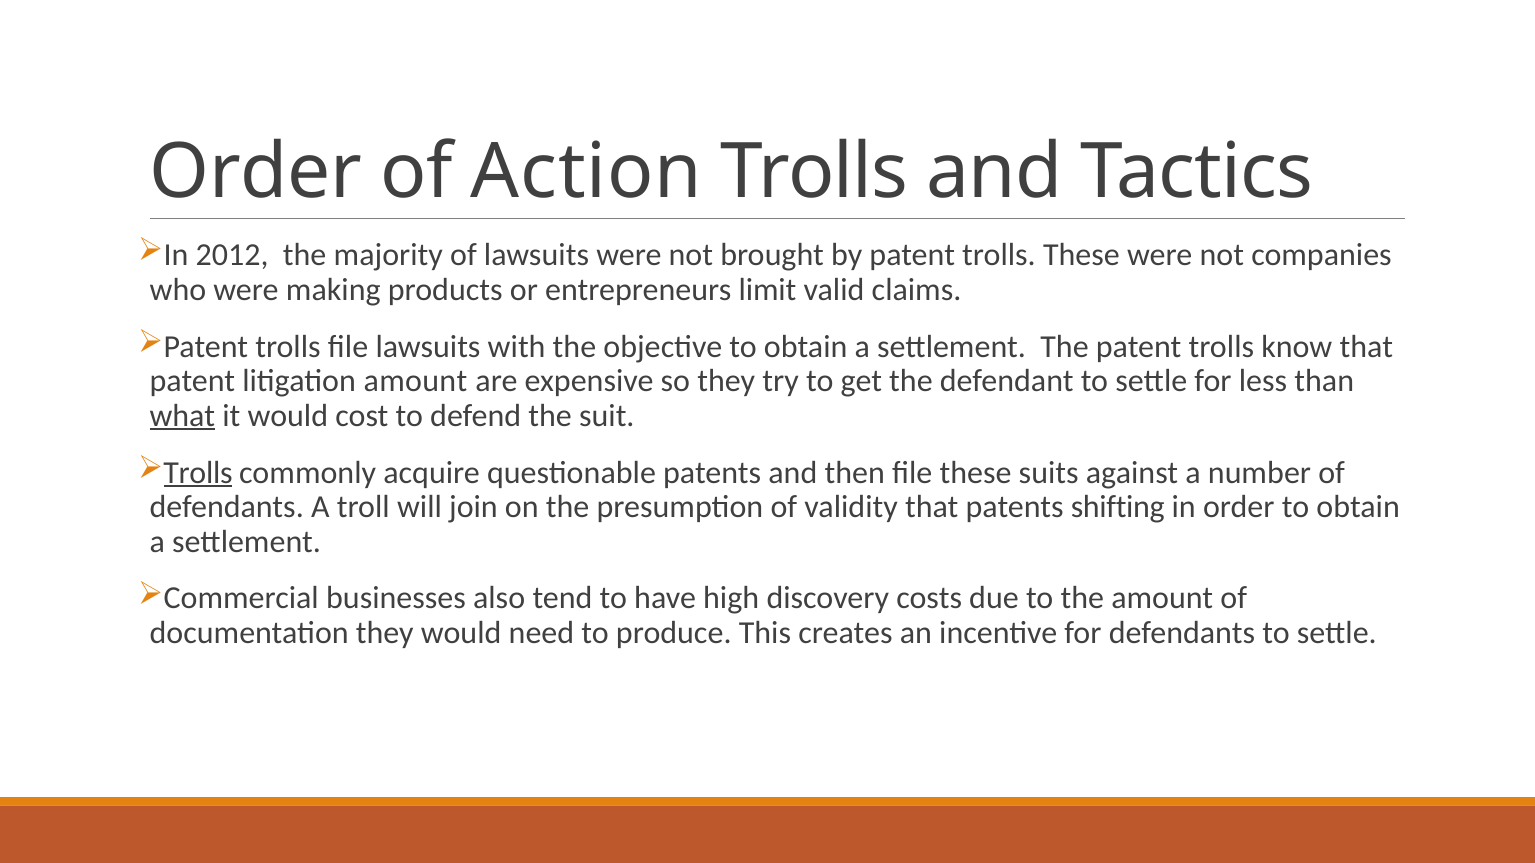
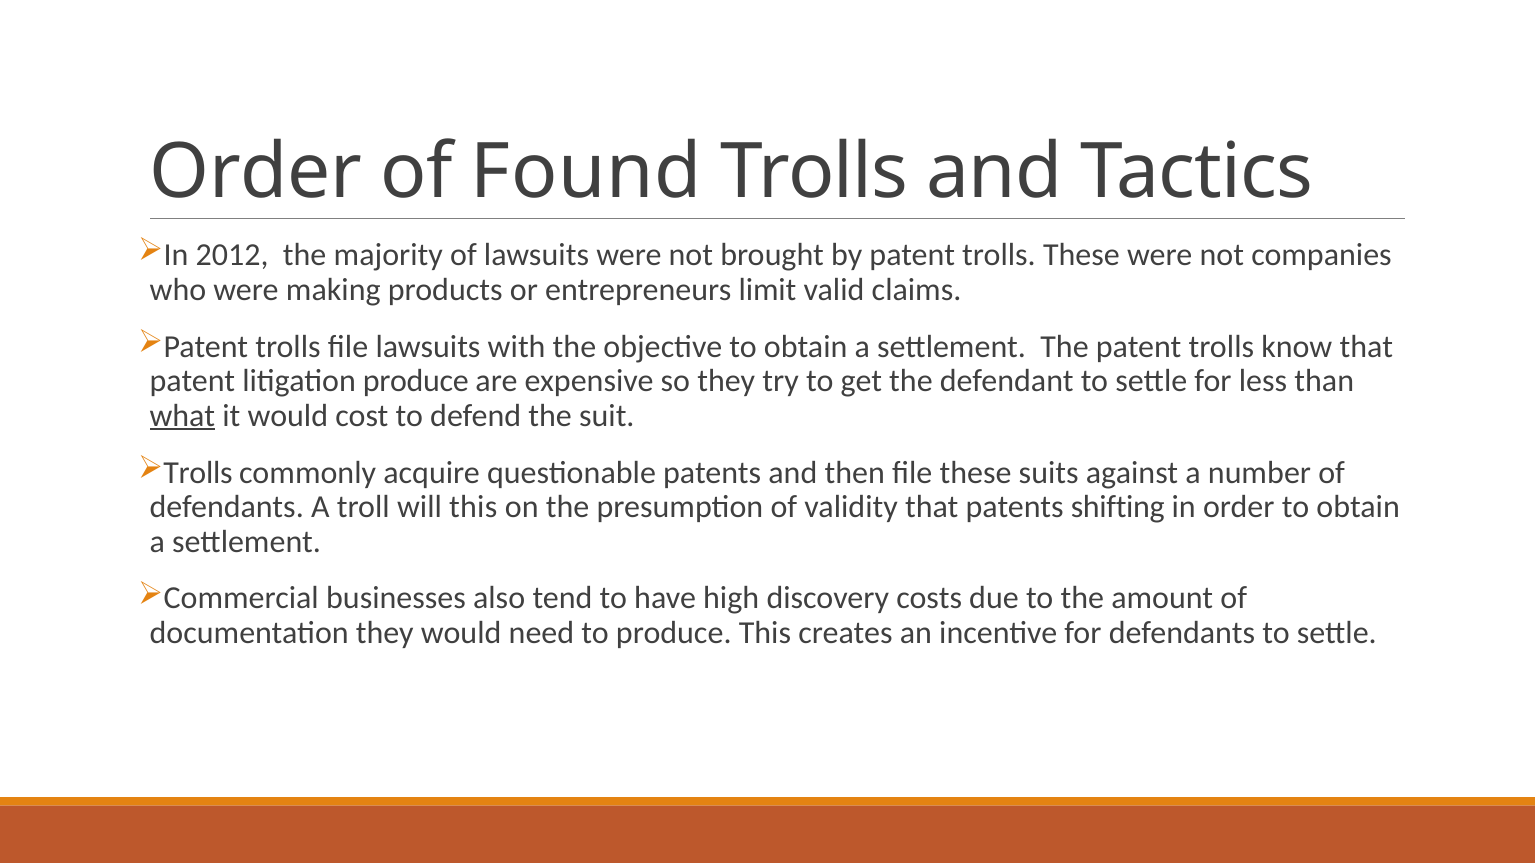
Action: Action -> Found
litigation amount: amount -> produce
Trolls at (198, 473) underline: present -> none
will join: join -> this
